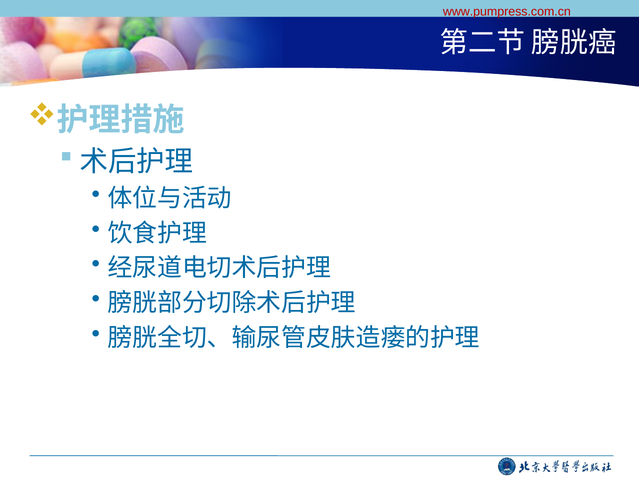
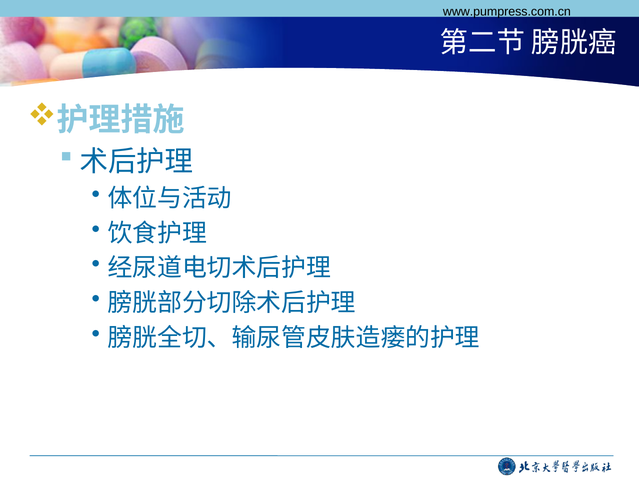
www.pumpress.com.cn colour: red -> black
